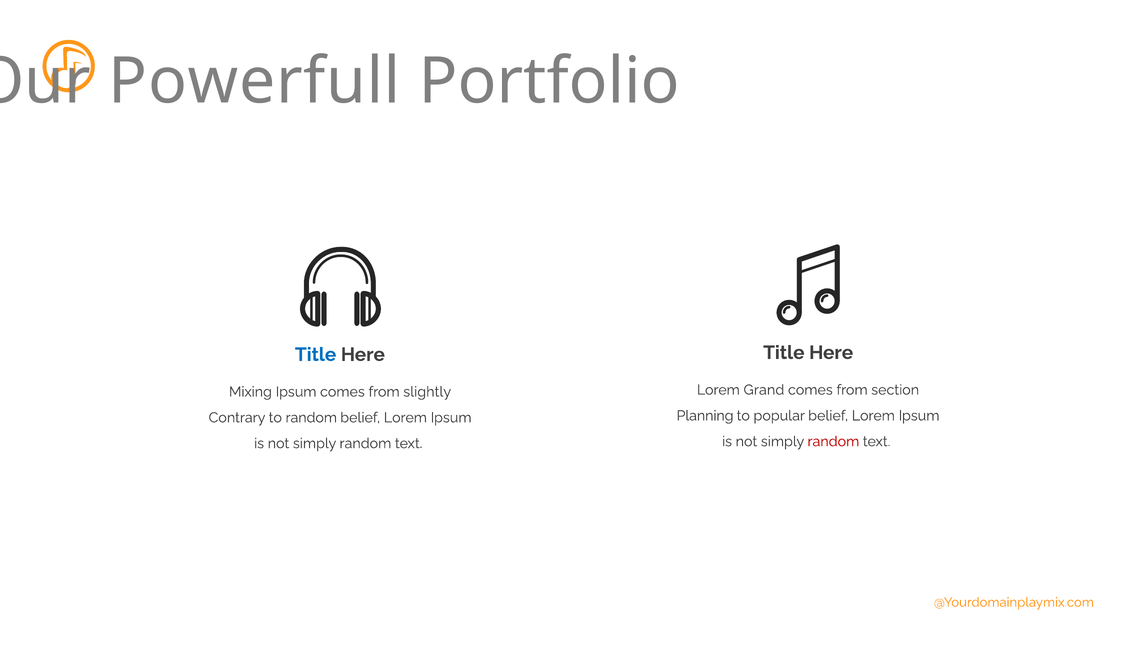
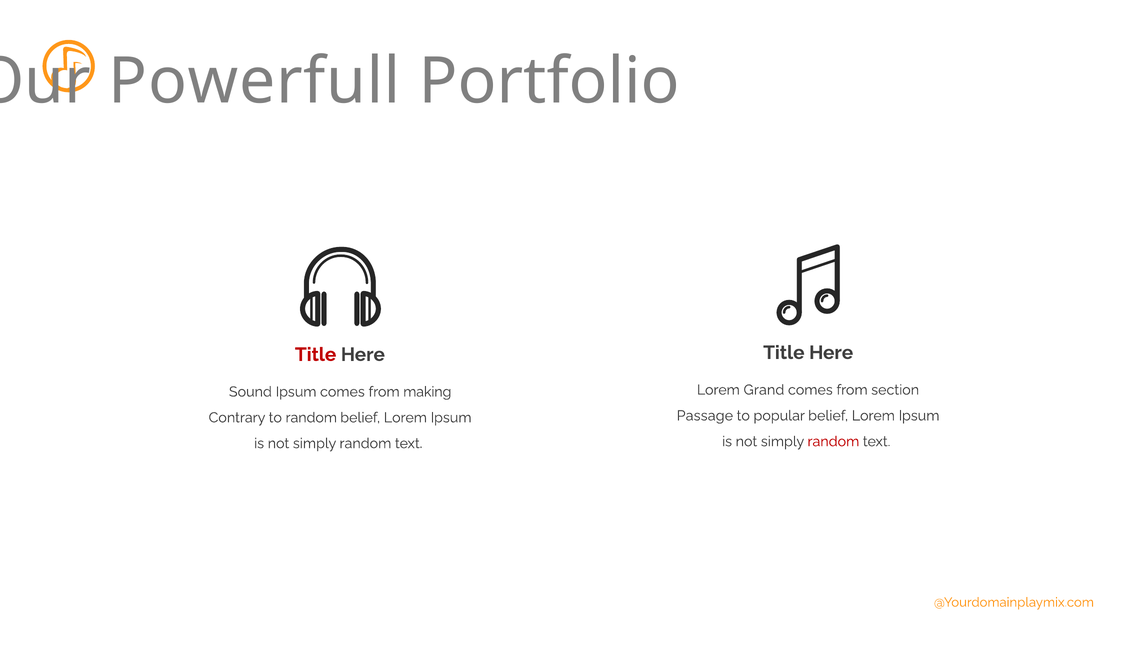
Title at (316, 354) colour: blue -> red
Mixing: Mixing -> Sound
slightly: slightly -> making
Planning: Planning -> Passage
